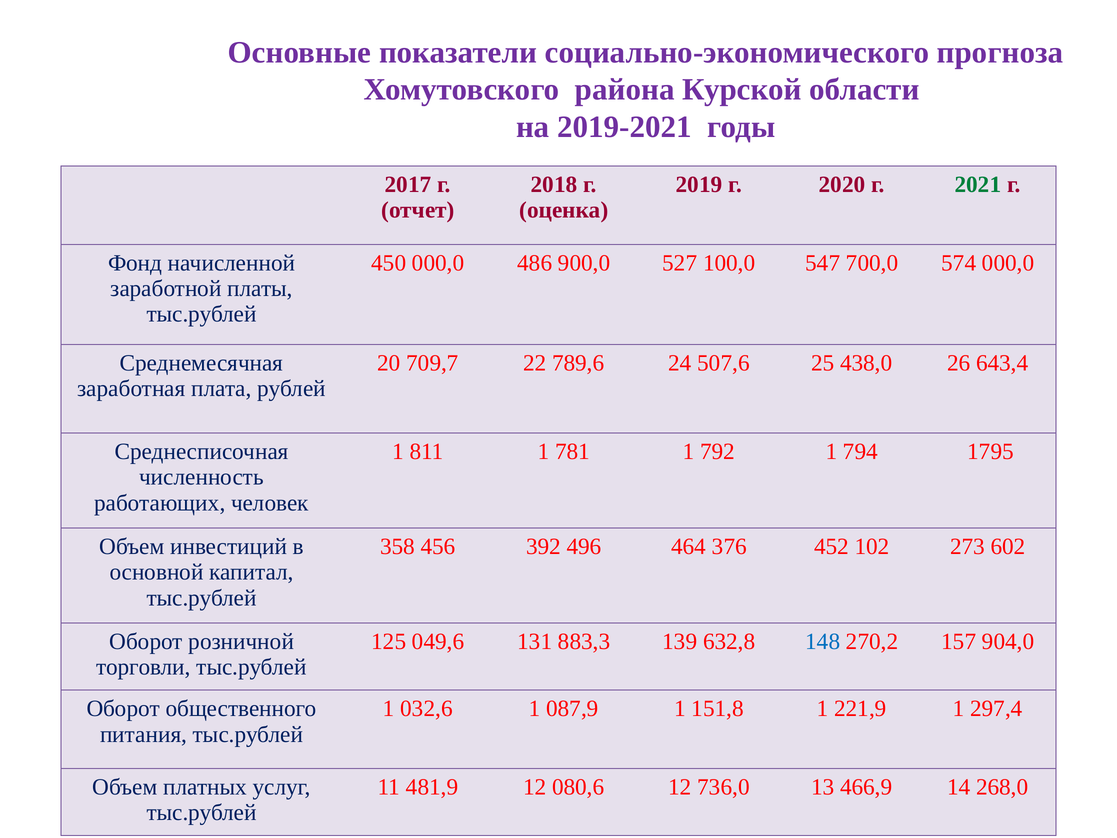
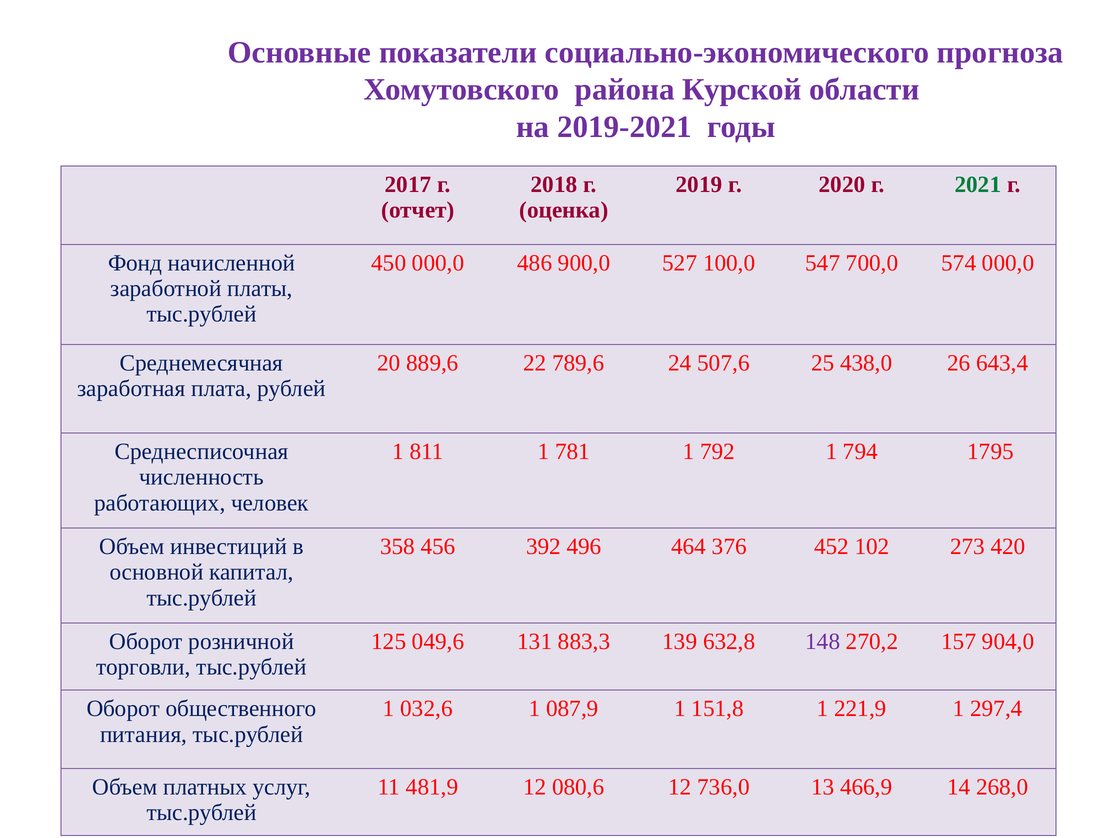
709,7: 709,7 -> 889,6
602: 602 -> 420
148 colour: blue -> purple
